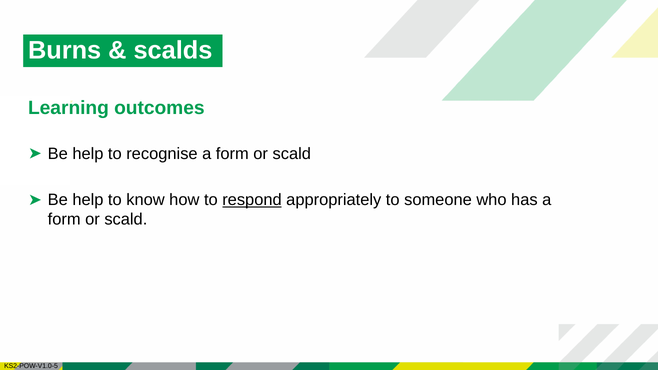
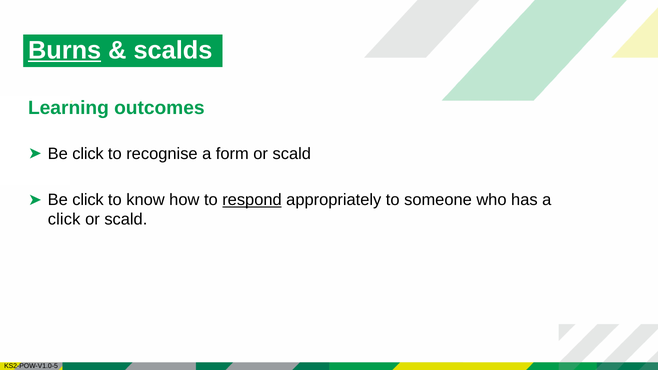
Burns underline: none -> present
help at (88, 154): help -> click
help at (88, 200): help -> click
form at (64, 220): form -> click
